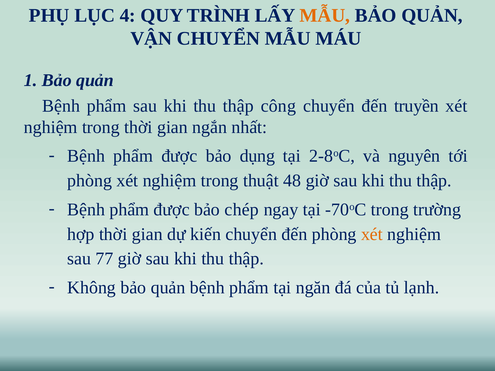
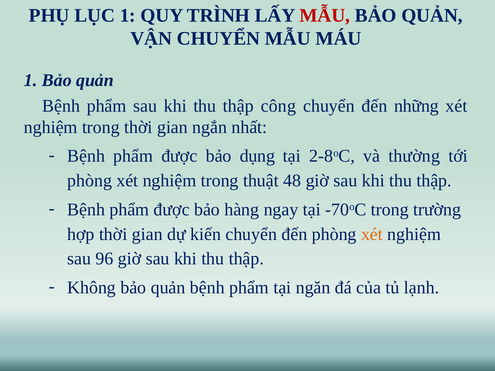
LỤC 4: 4 -> 1
MẪU at (325, 15) colour: orange -> red
truyền: truyền -> những
nguyên: nguyên -> thường
chép: chép -> hàng
77: 77 -> 96
